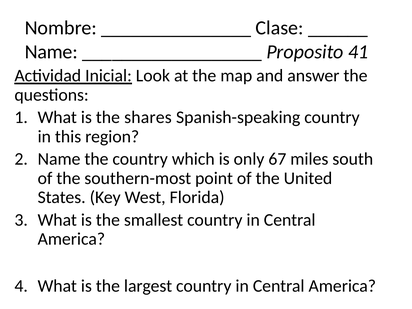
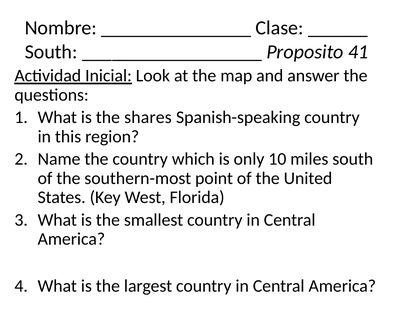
Name at (51, 52): Name -> South
67: 67 -> 10
